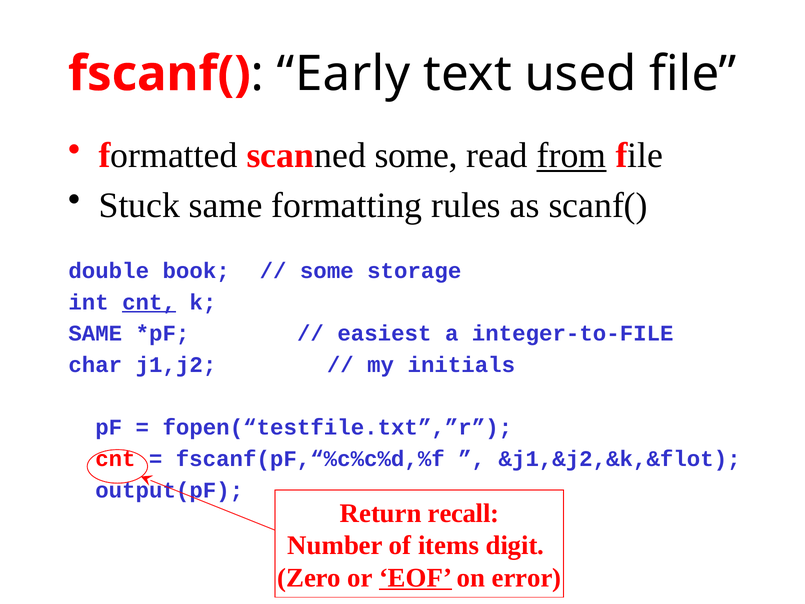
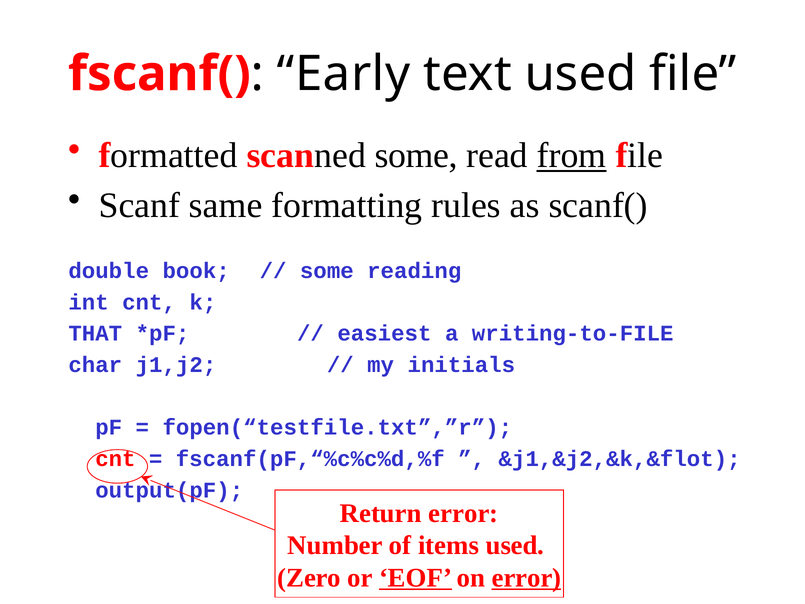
Stuck: Stuck -> Scanf
storage: storage -> reading
cnt at (149, 302) underline: present -> none
SAME at (95, 333): SAME -> THAT
integer-to-FILE: integer-to-FILE -> writing-to-FILE
Return recall: recall -> error
items digit: digit -> used
error at (527, 577) underline: none -> present
